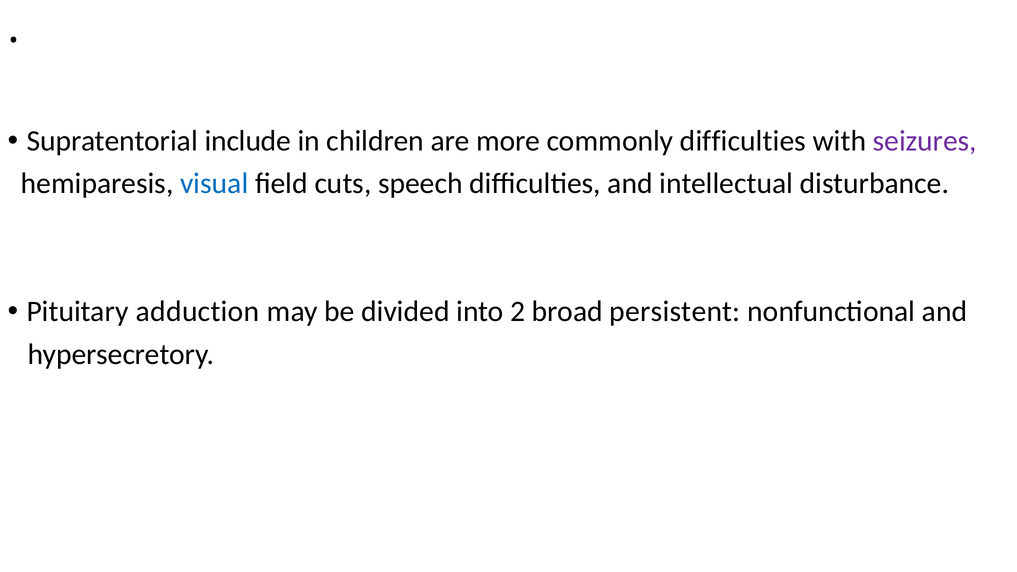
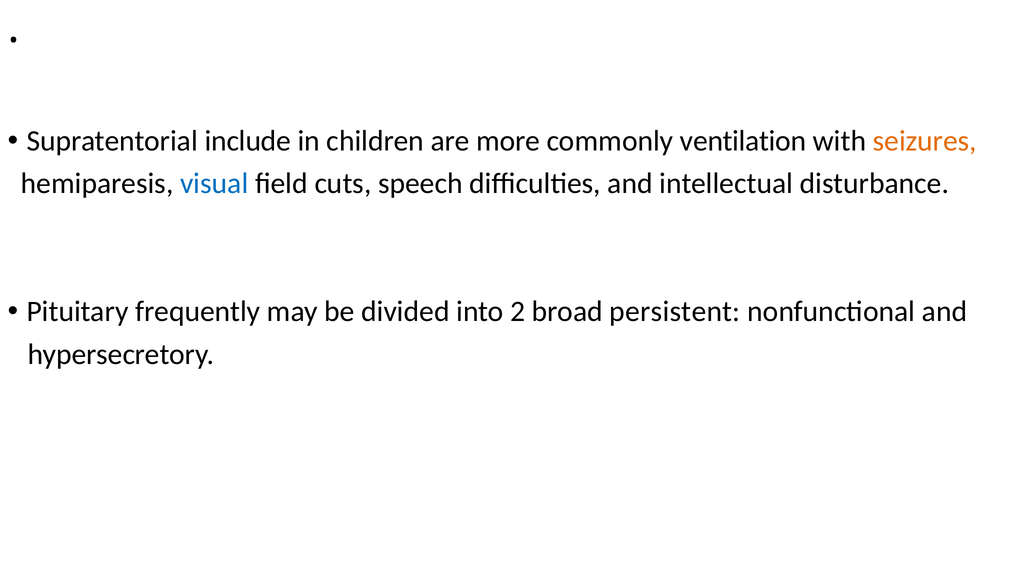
commonly difficulties: difficulties -> ventilation
seizures colour: purple -> orange
adduction: adduction -> frequently
